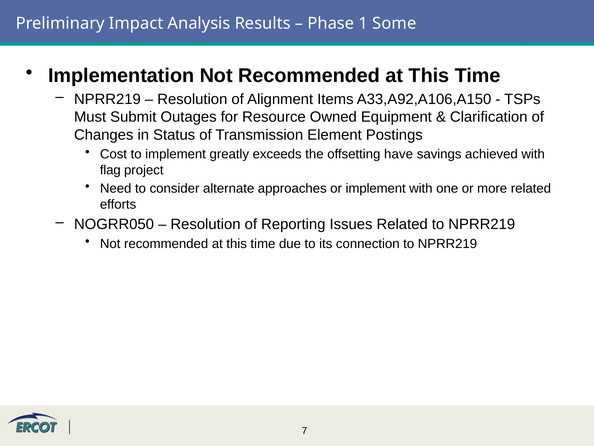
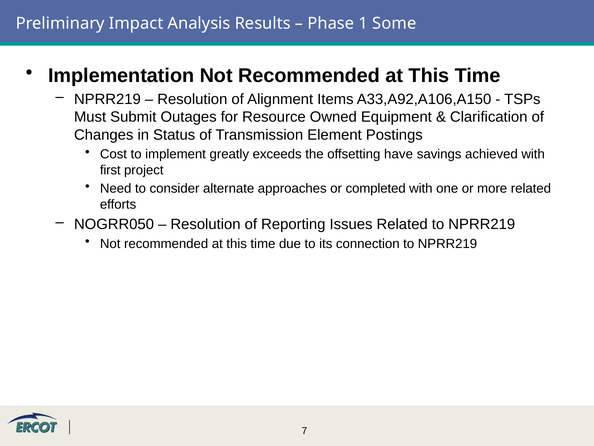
flag: flag -> first
or implement: implement -> completed
